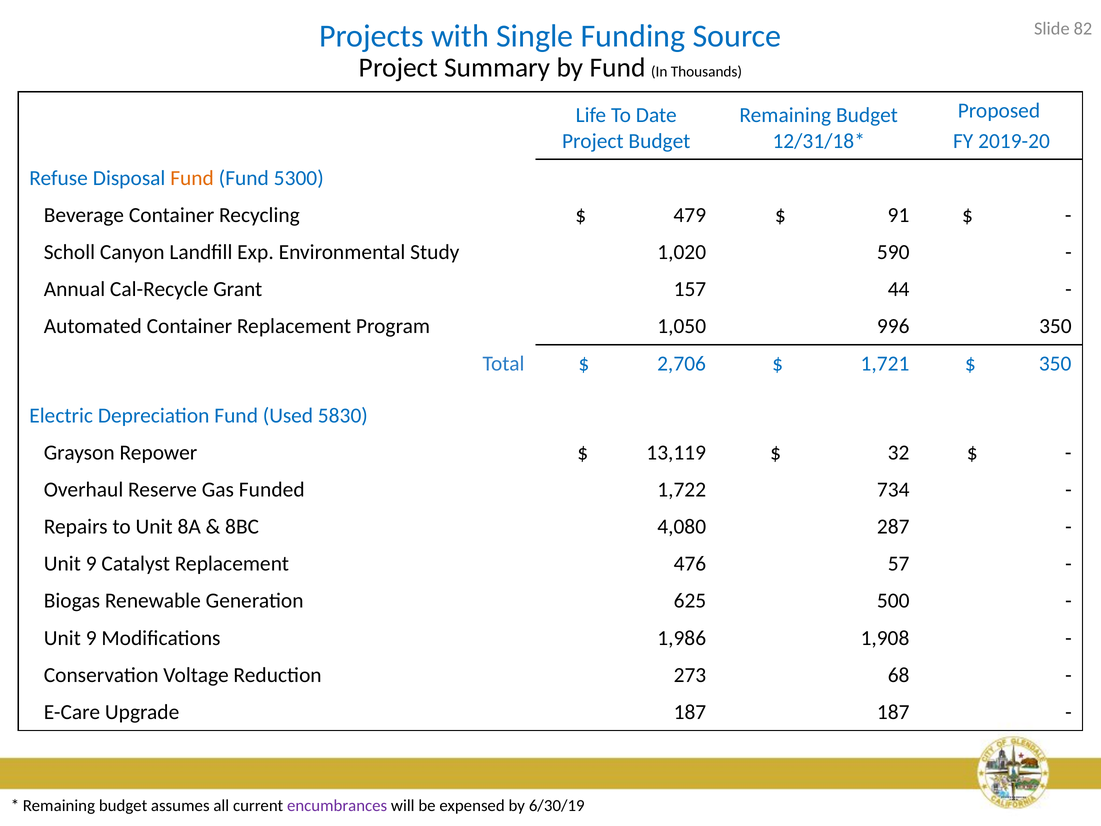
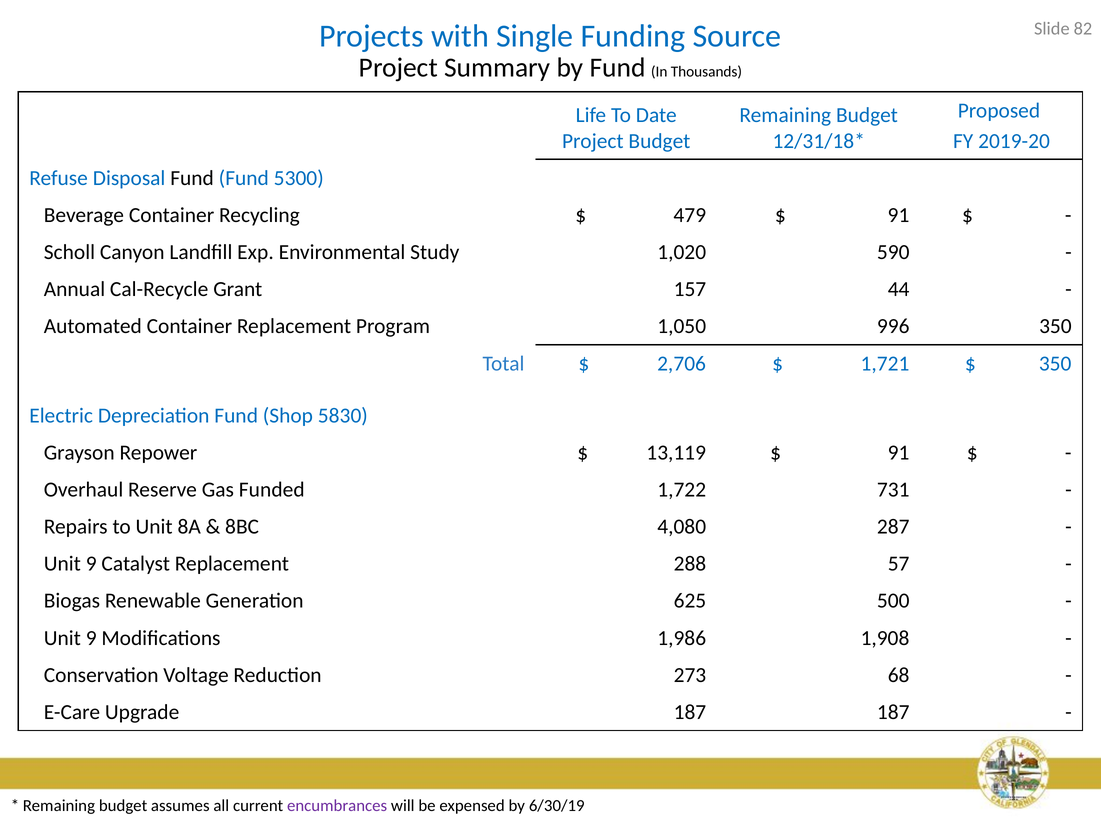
Fund at (192, 178) colour: orange -> black
Used: Used -> Shop
32 at (899, 453): 32 -> 91
734: 734 -> 731
476: 476 -> 288
